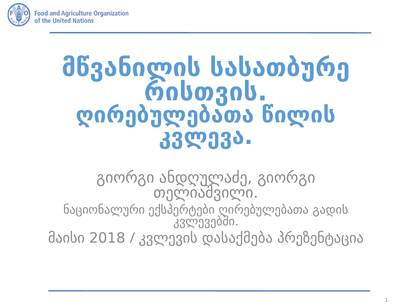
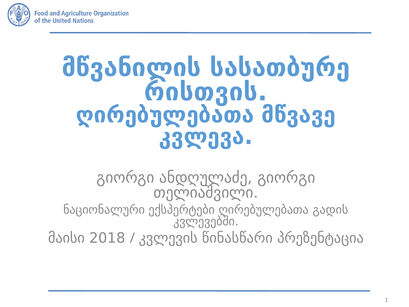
წილის: წილის -> მწვავე
დასაქმება: დასაქმება -> წინასწარი
